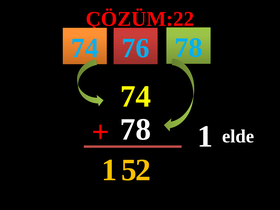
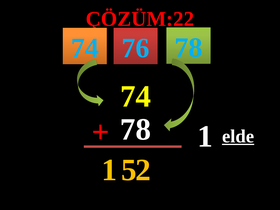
elde underline: none -> present
